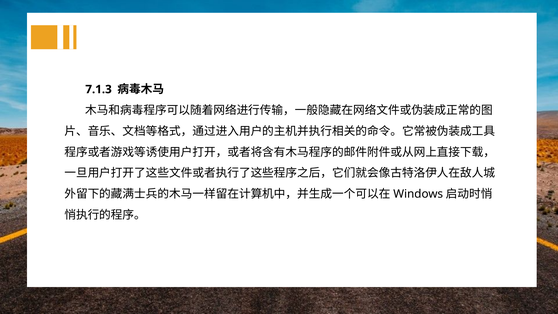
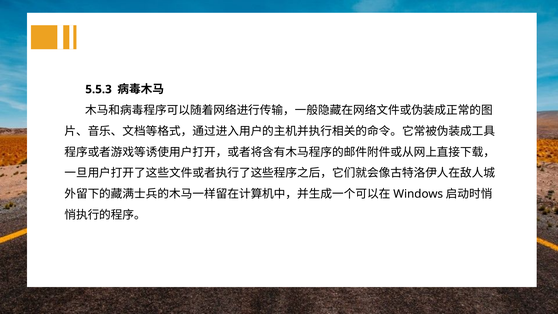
7.1.3: 7.1.3 -> 5.5.3
